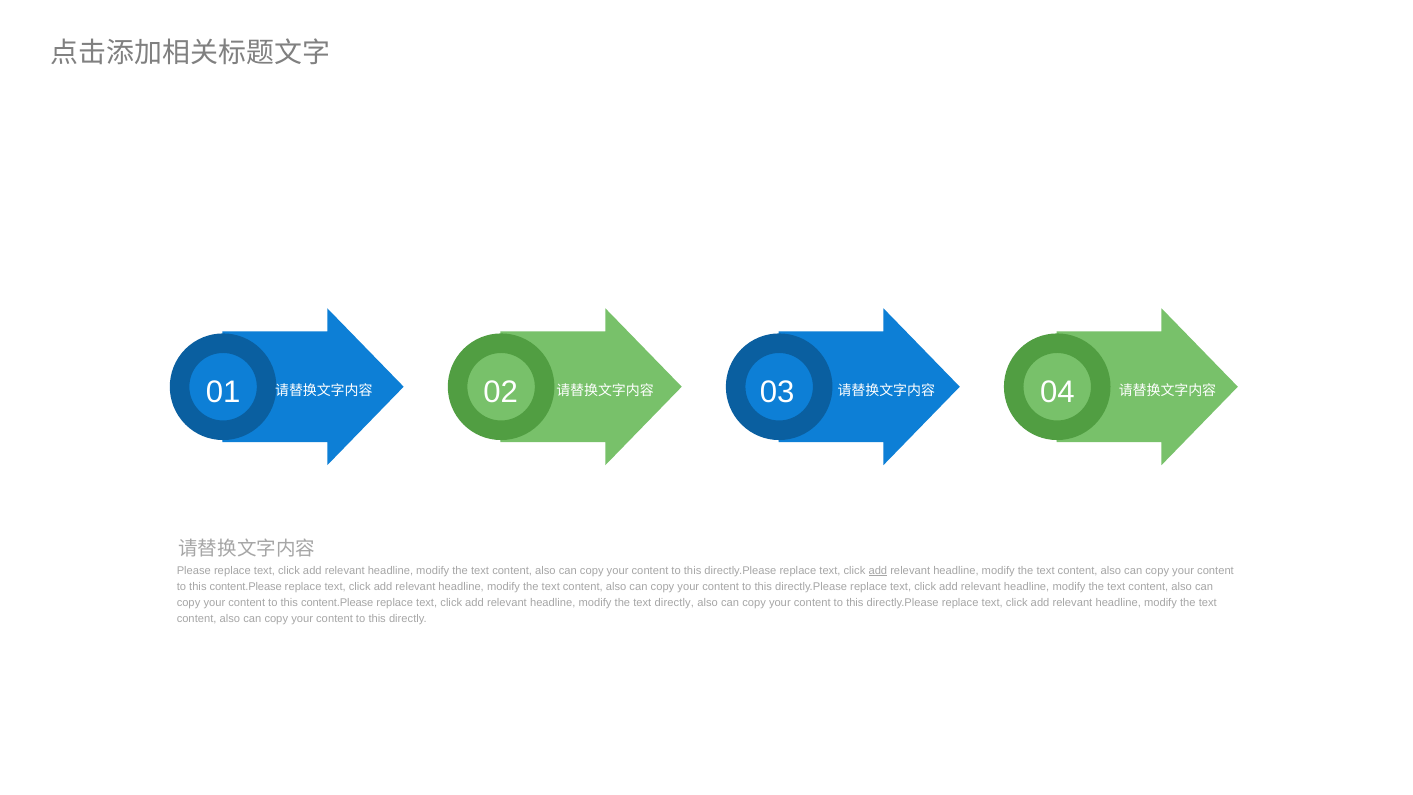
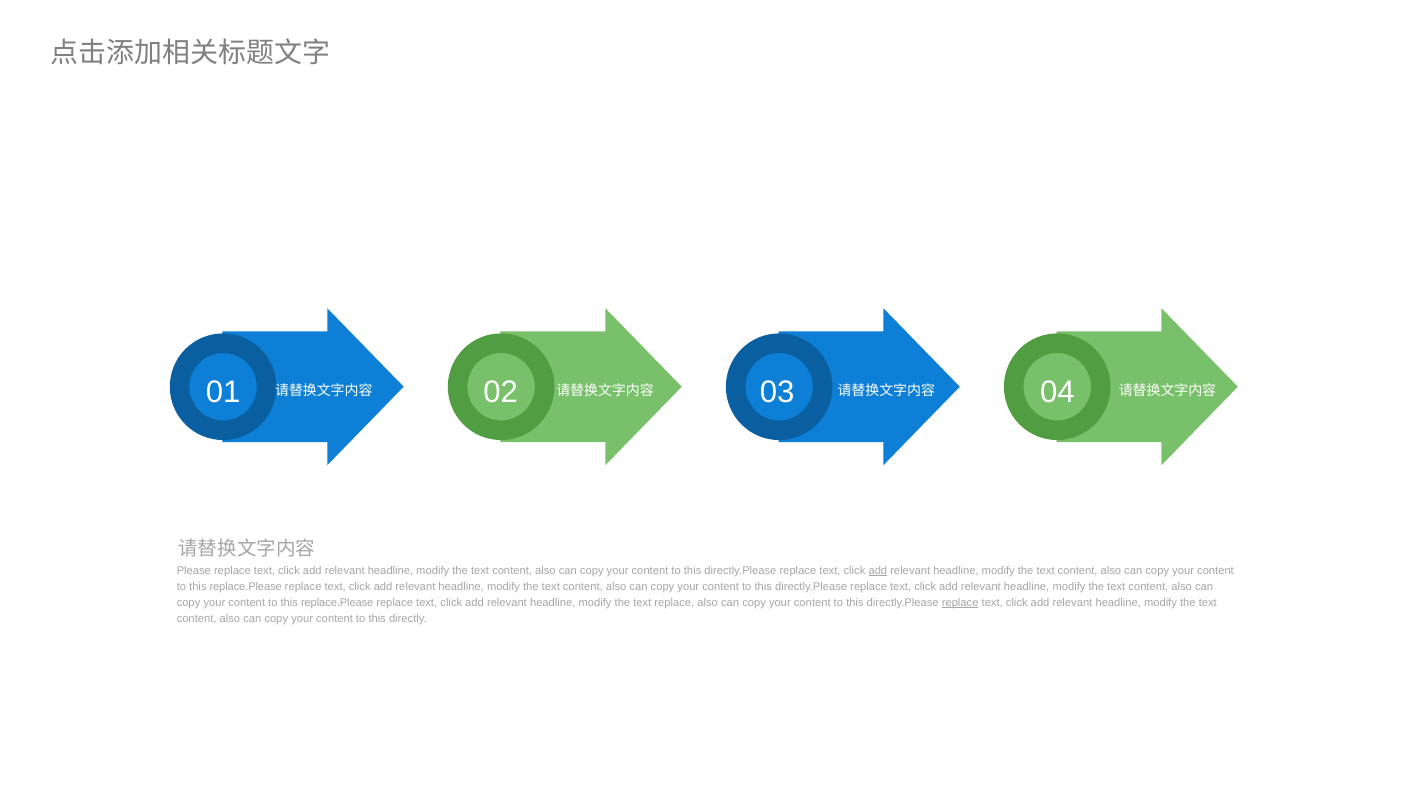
content.Please at (246, 586): content.Please -> replace.Please
content.Please at (337, 602): content.Please -> replace.Please
text directly: directly -> replace
replace at (960, 602) underline: none -> present
